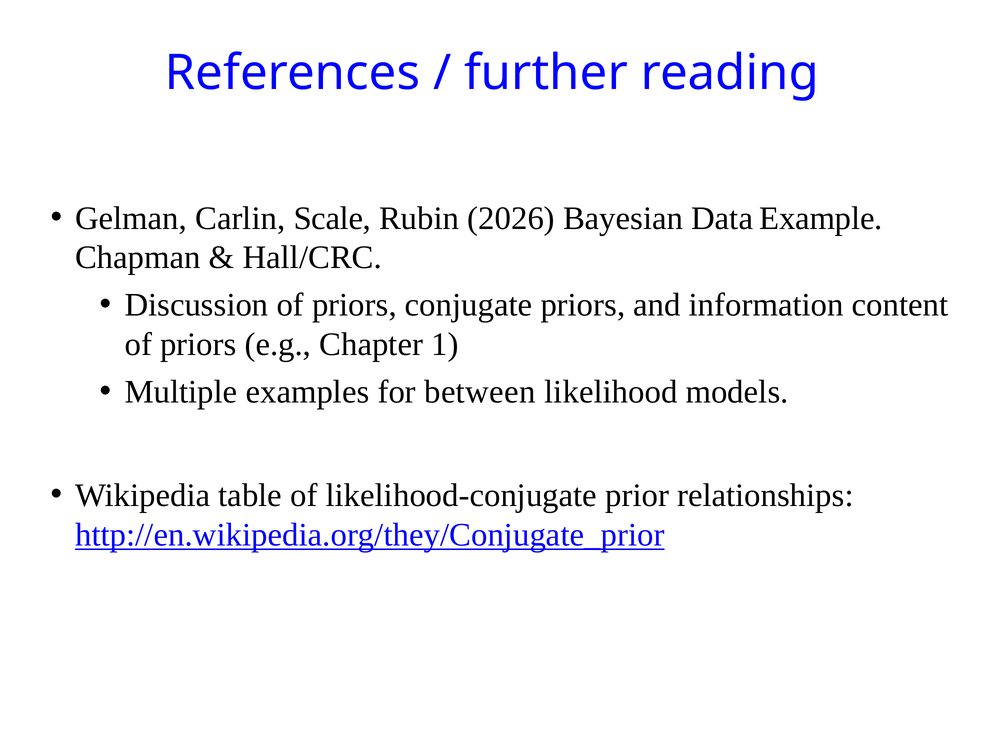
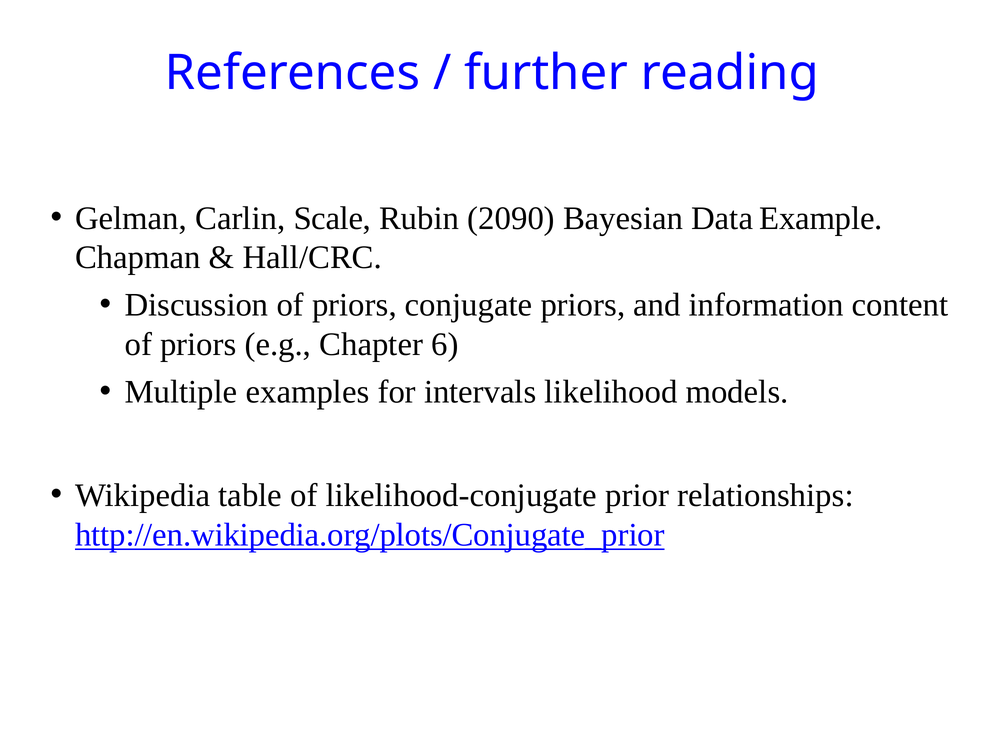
2026: 2026 -> 2090
1: 1 -> 6
between: between -> intervals
http://en.wikipedia.org/they/Conjugate_prior: http://en.wikipedia.org/they/Conjugate_prior -> http://en.wikipedia.org/plots/Conjugate_prior
